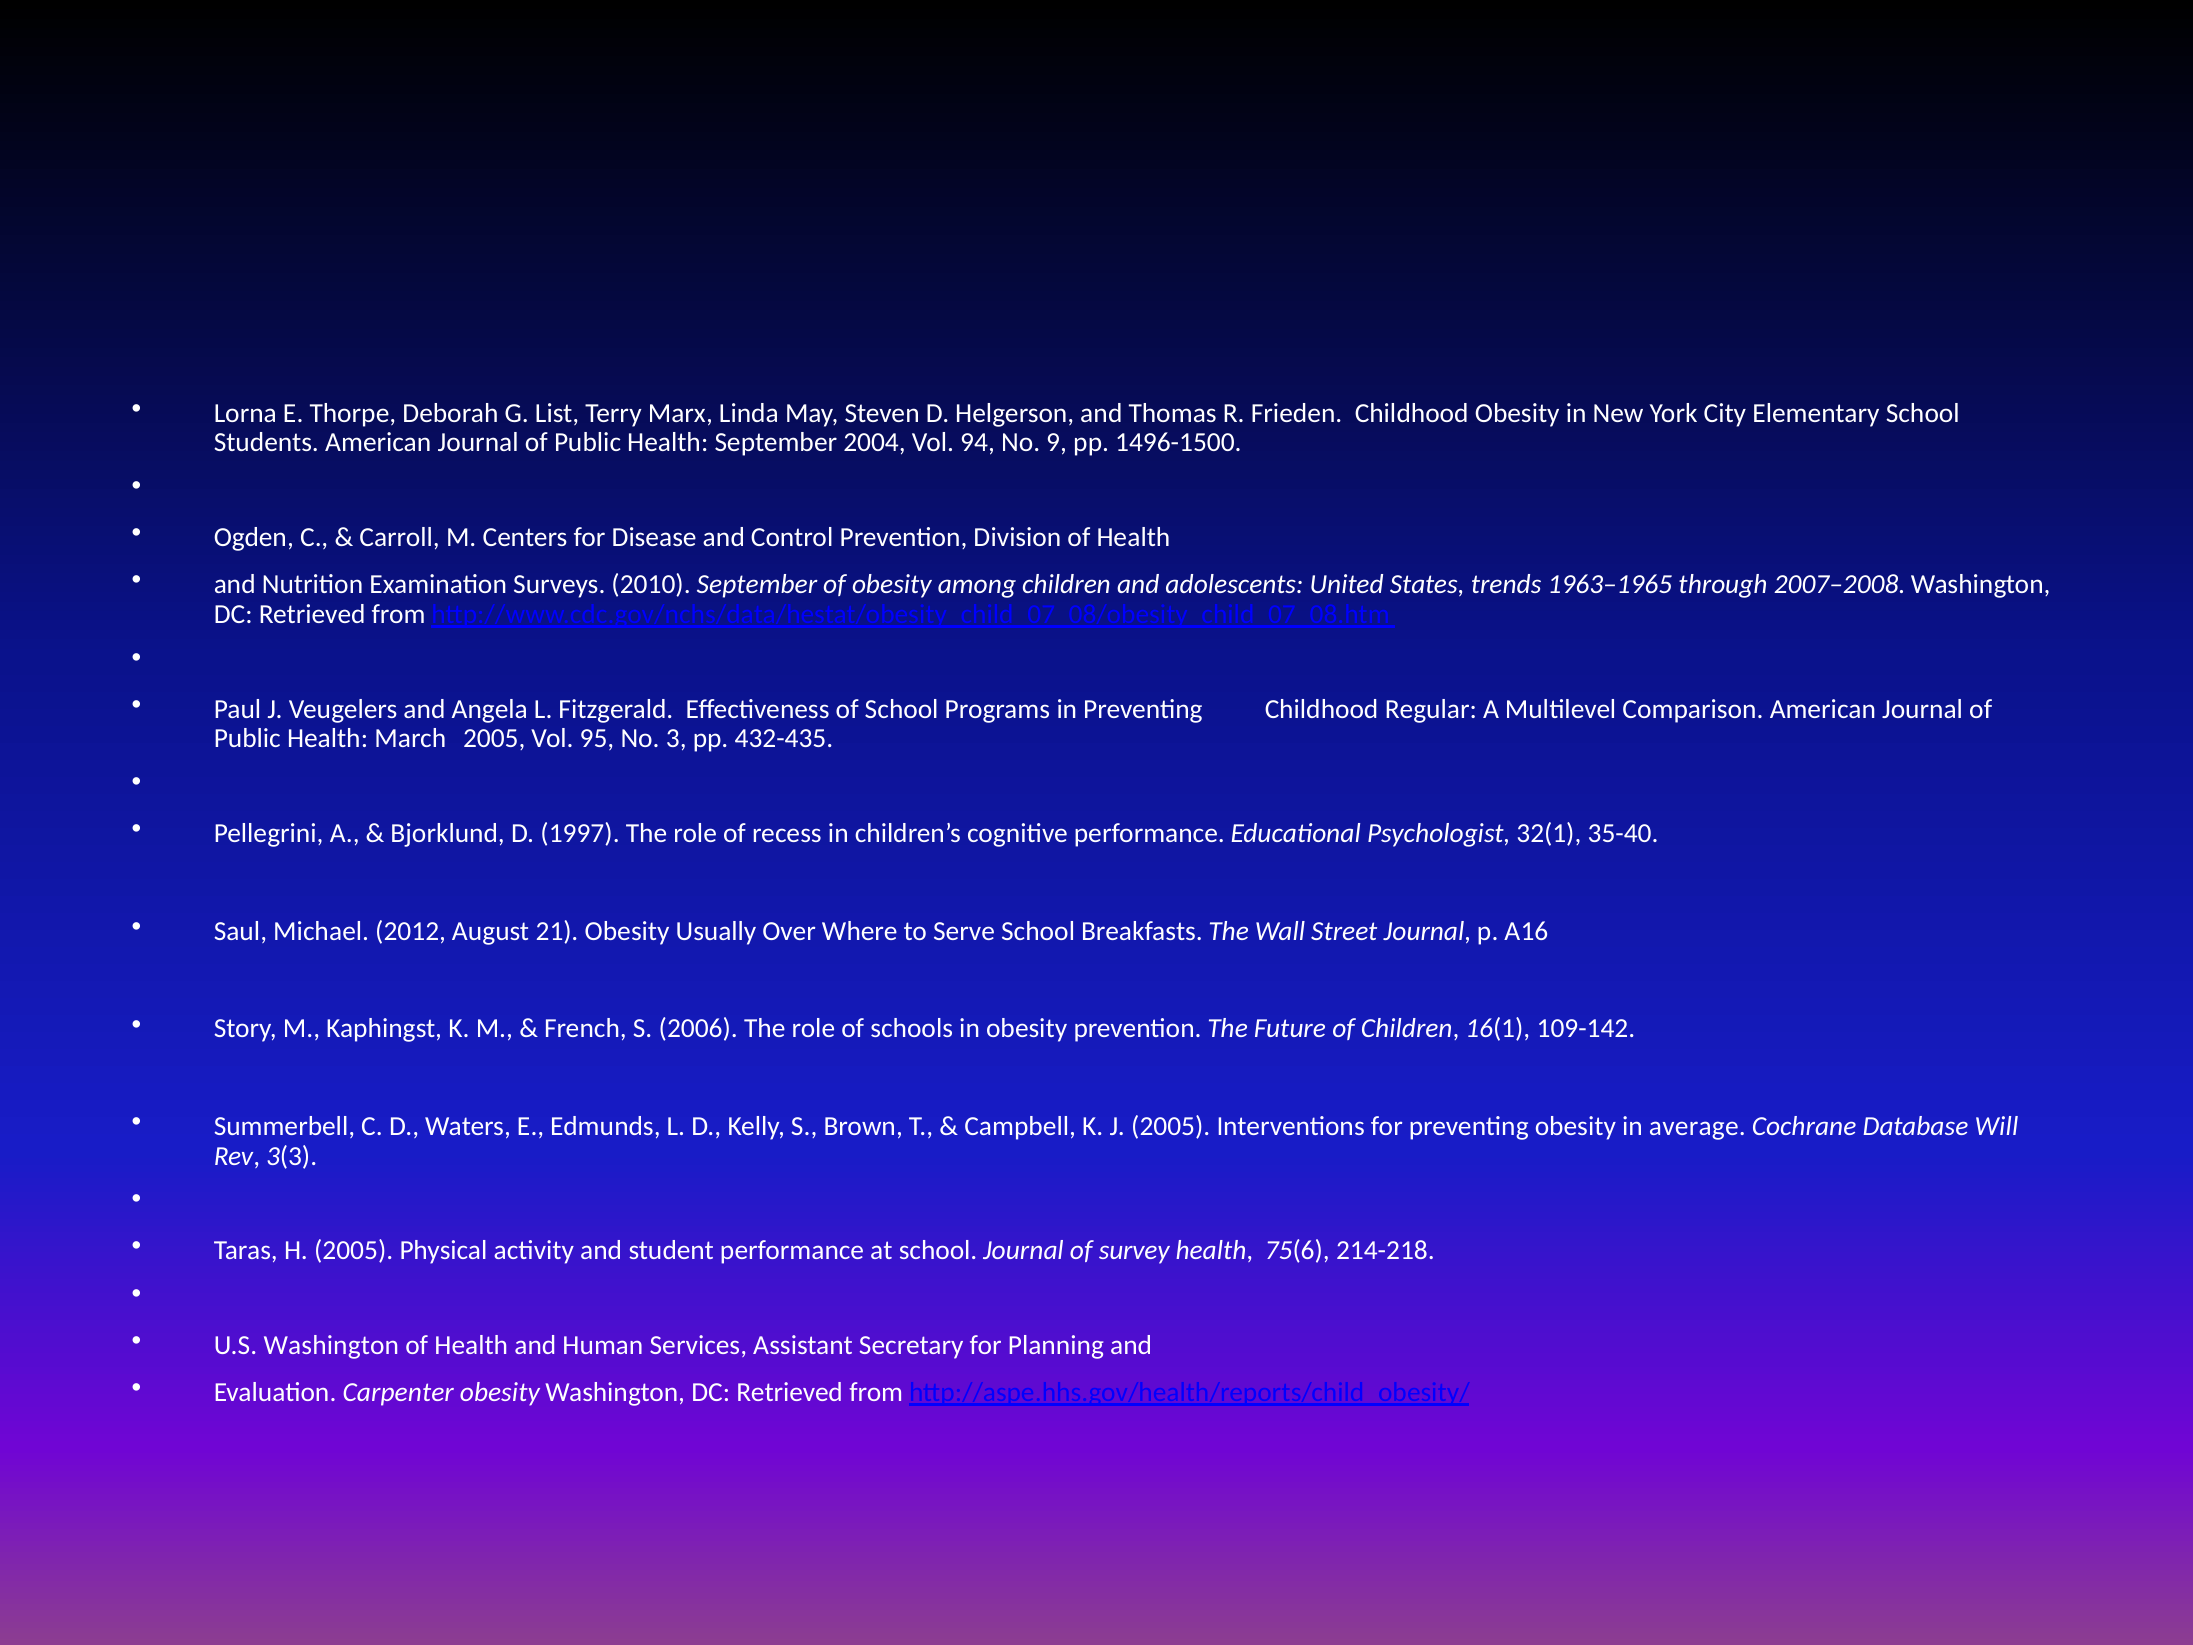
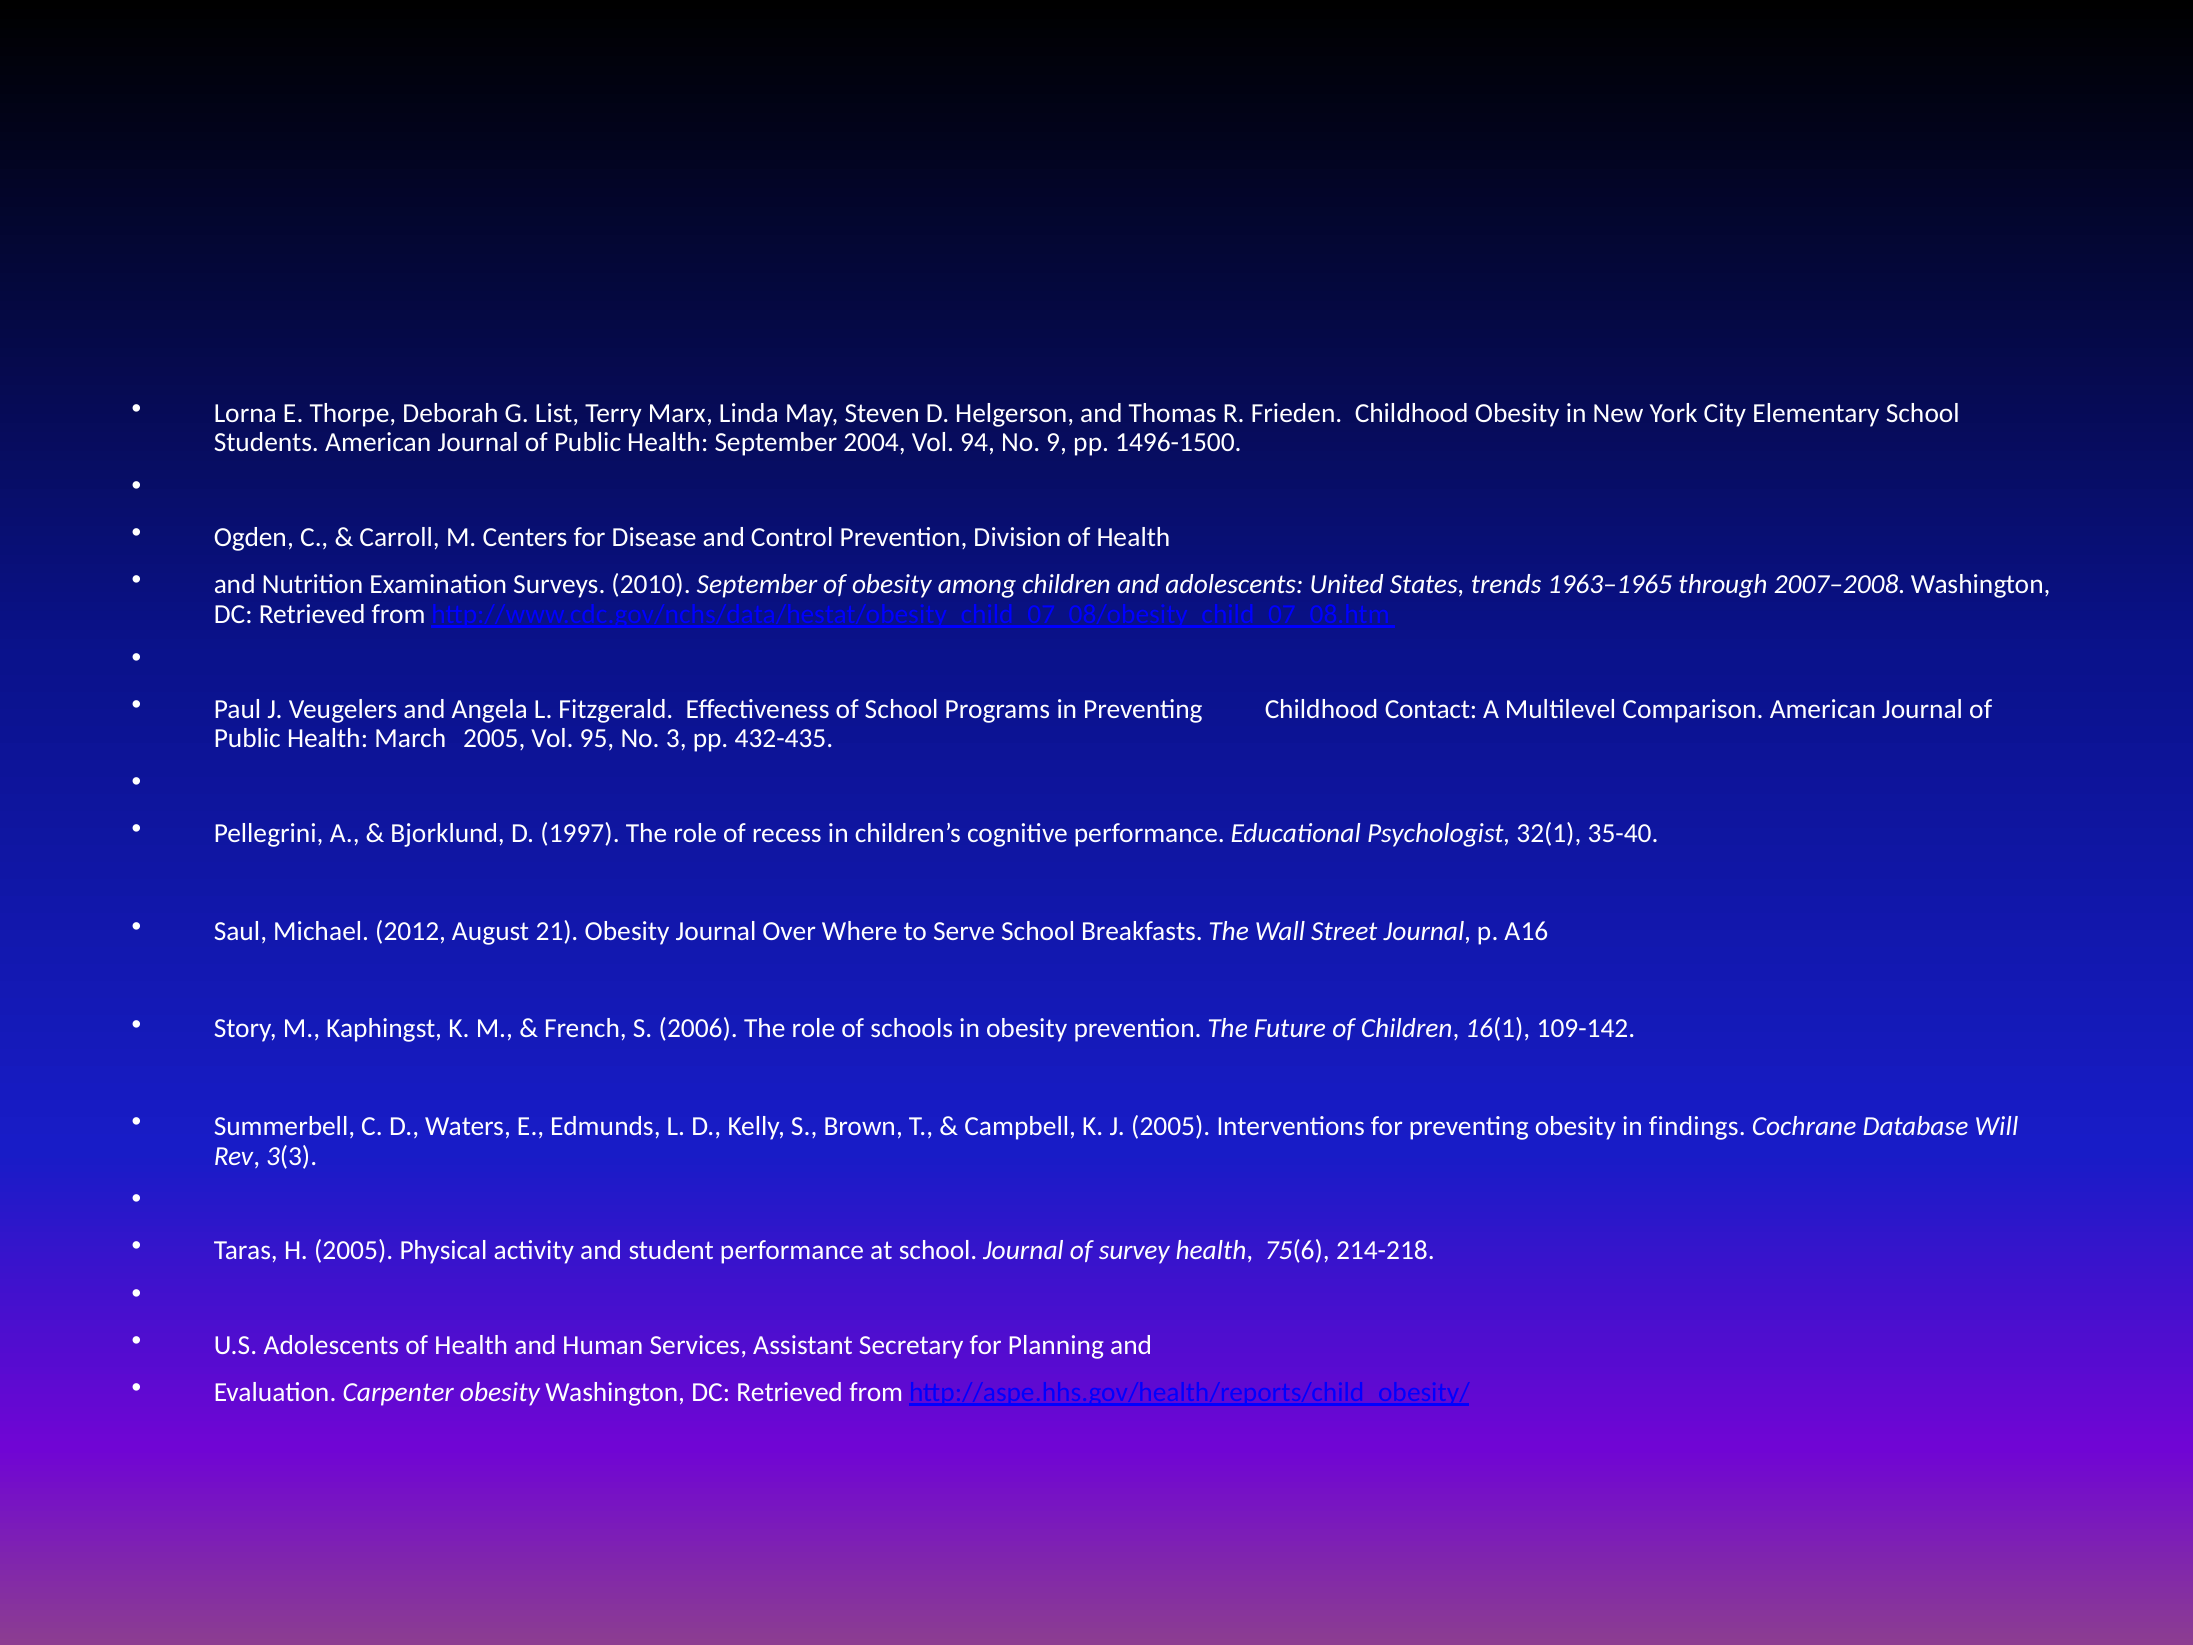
Regular: Regular -> Contact
Obesity Usually: Usually -> Journal
average: average -> findings
U.S Washington: Washington -> Adolescents
